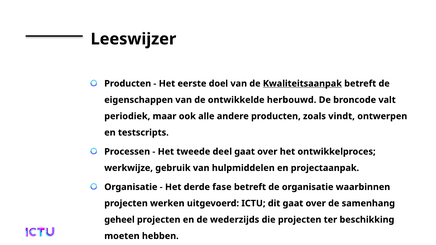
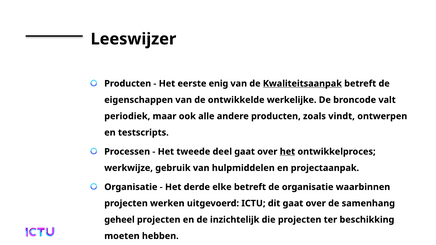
doel: doel -> enig
herbouwd: herbouwd -> werkelijke
het at (287, 152) underline: none -> present
fase: fase -> elke
wederzijds: wederzijds -> inzichtelijk
